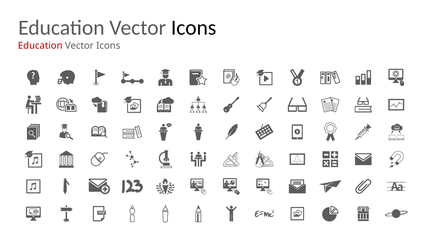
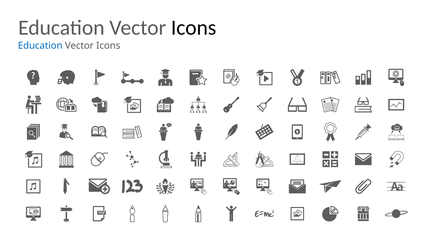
Education at (40, 46) colour: red -> blue
